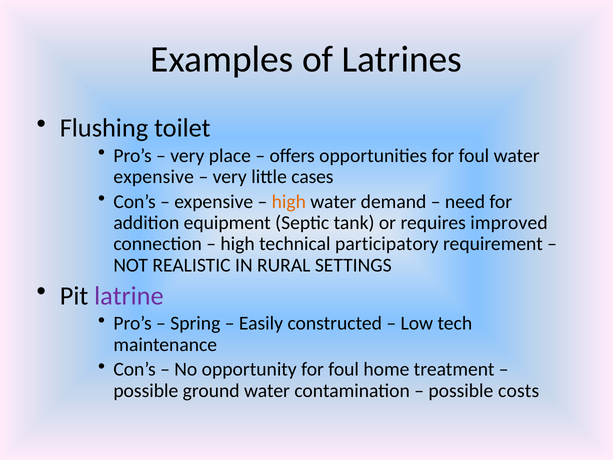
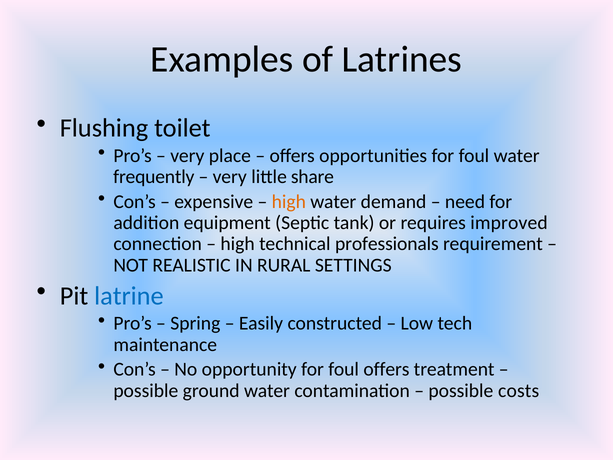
expensive at (154, 177): expensive -> frequently
cases: cases -> share
participatory: participatory -> professionals
latrine colour: purple -> blue
foul home: home -> offers
